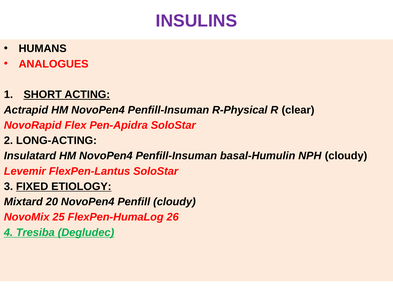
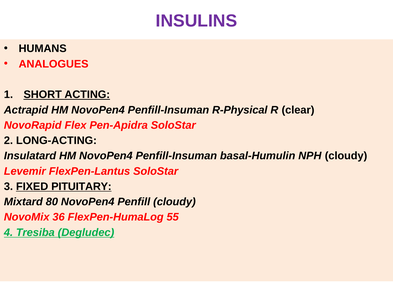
ETIOLOGY: ETIOLOGY -> PITUITARY
20: 20 -> 80
25: 25 -> 36
26: 26 -> 55
